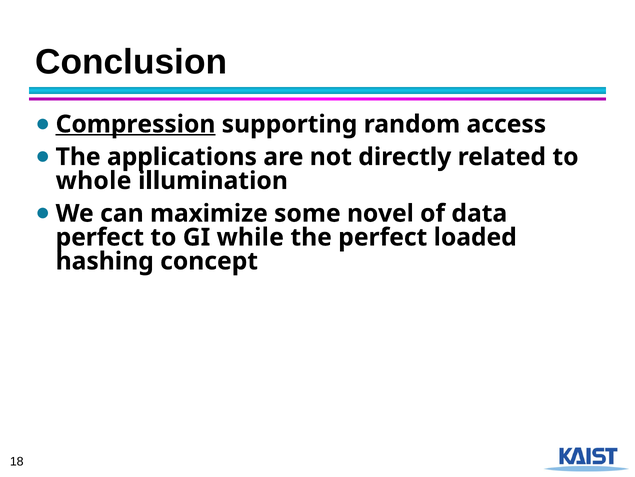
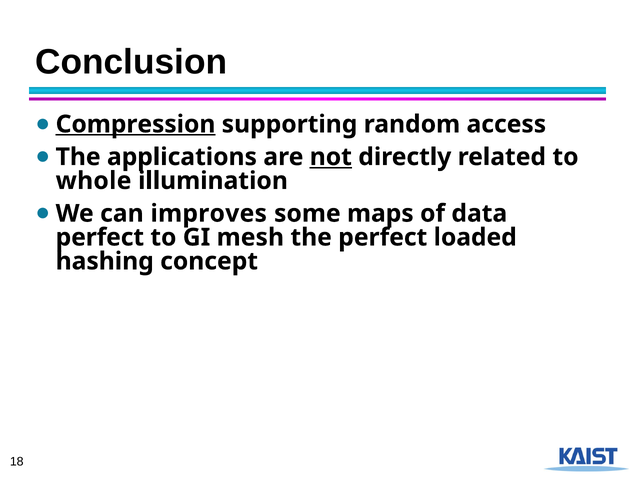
not underline: none -> present
maximize: maximize -> improves
novel: novel -> maps
while: while -> mesh
